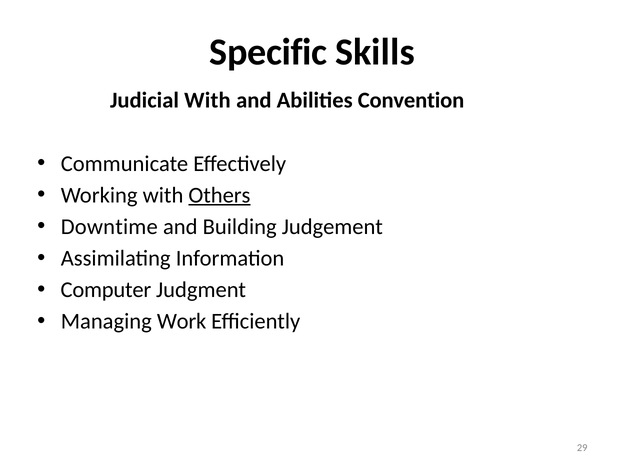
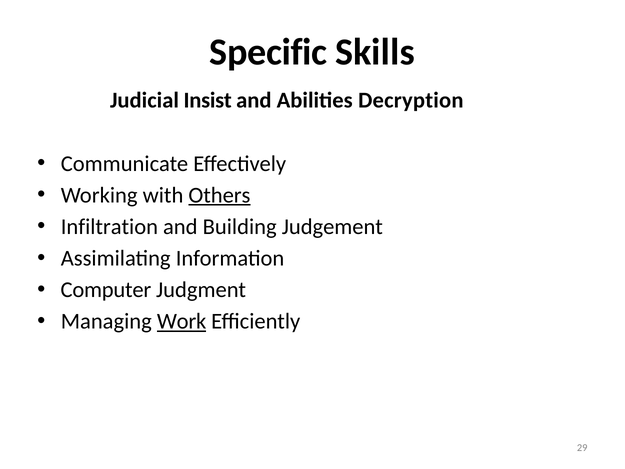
Judicial With: With -> Insist
Convention: Convention -> Decryption
Downtime: Downtime -> Infiltration
Work underline: none -> present
